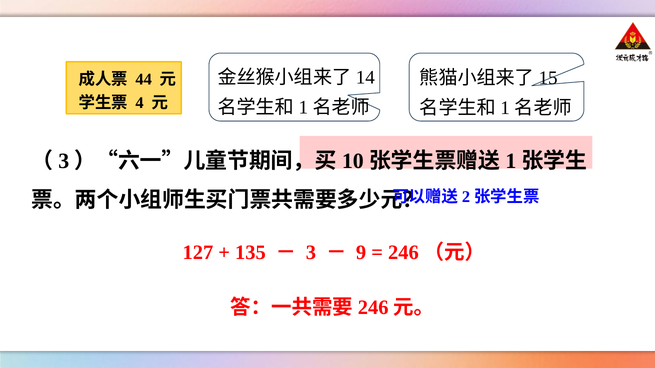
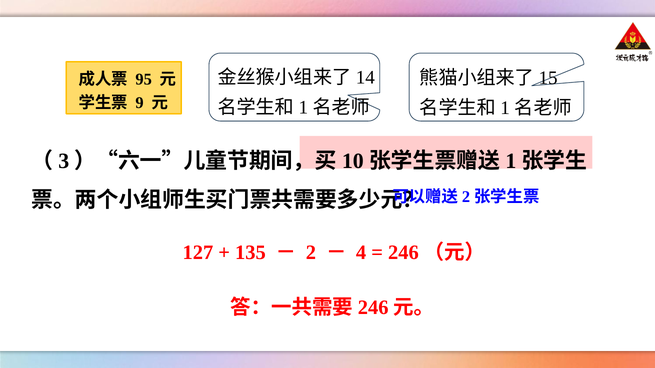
44: 44 -> 95
4: 4 -> 9
3 at (311, 253): 3 -> 2
9: 9 -> 4
